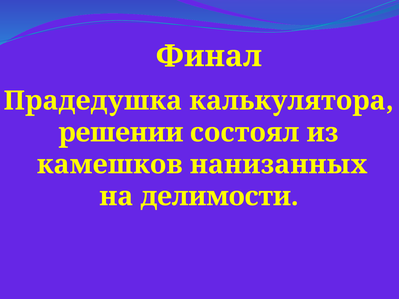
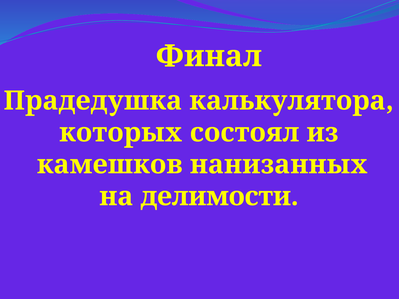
решении: решении -> которых
